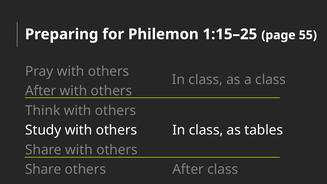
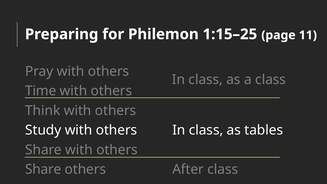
55: 55 -> 11
After at (41, 91): After -> Time
